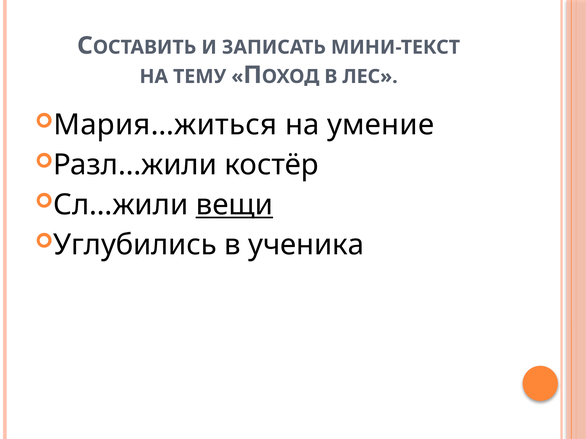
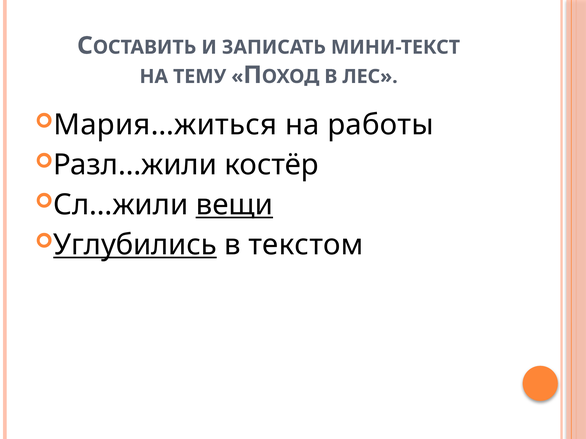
умение: умение -> работы
Углубились underline: none -> present
ученика: ученика -> текстом
